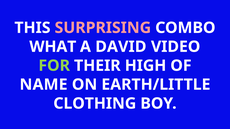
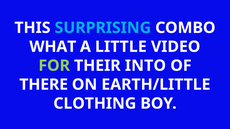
SURPRISING colour: pink -> light blue
DAVID: DAVID -> LITTLE
HIGH: HIGH -> INTO
NAME: NAME -> THERE
